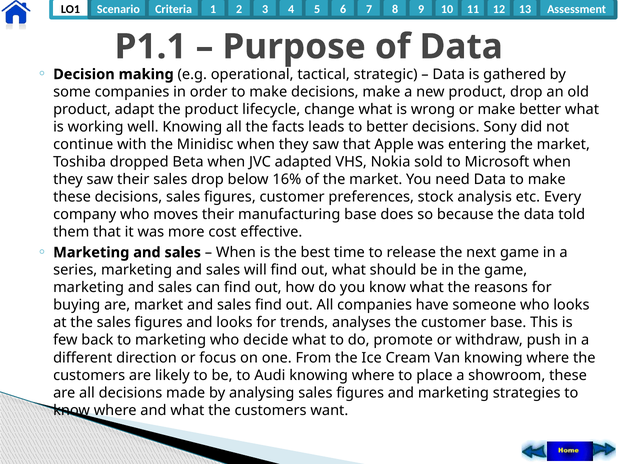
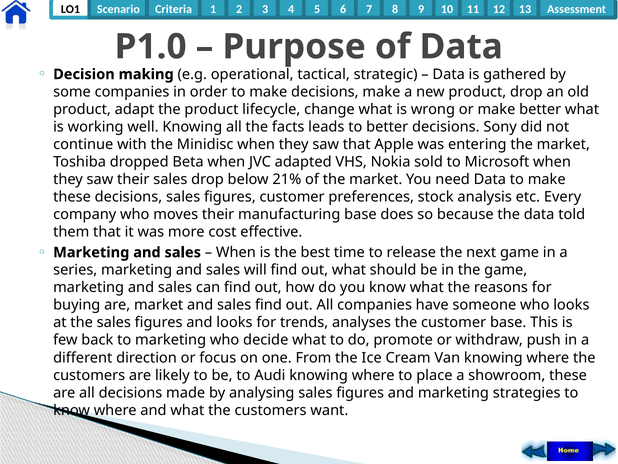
P1.1: P1.1 -> P1.0
16%: 16% -> 21%
